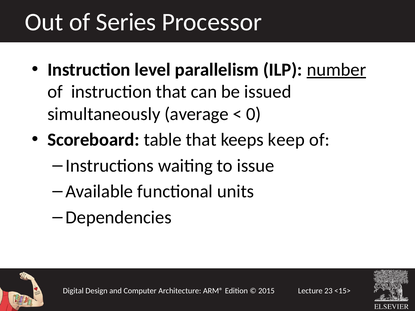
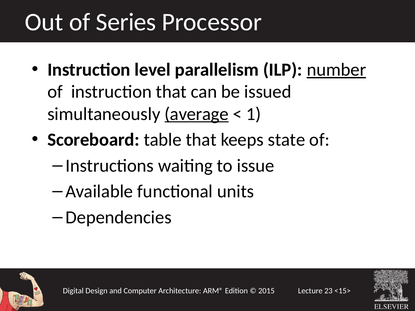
average underline: none -> present
0: 0 -> 1
keep: keep -> state
